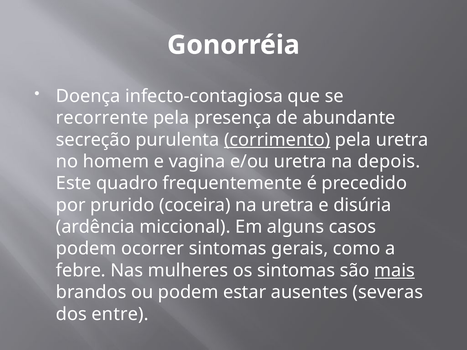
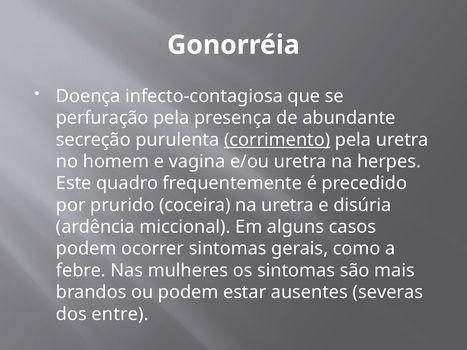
recorrente: recorrente -> perfuração
depois: depois -> herpes
mais underline: present -> none
